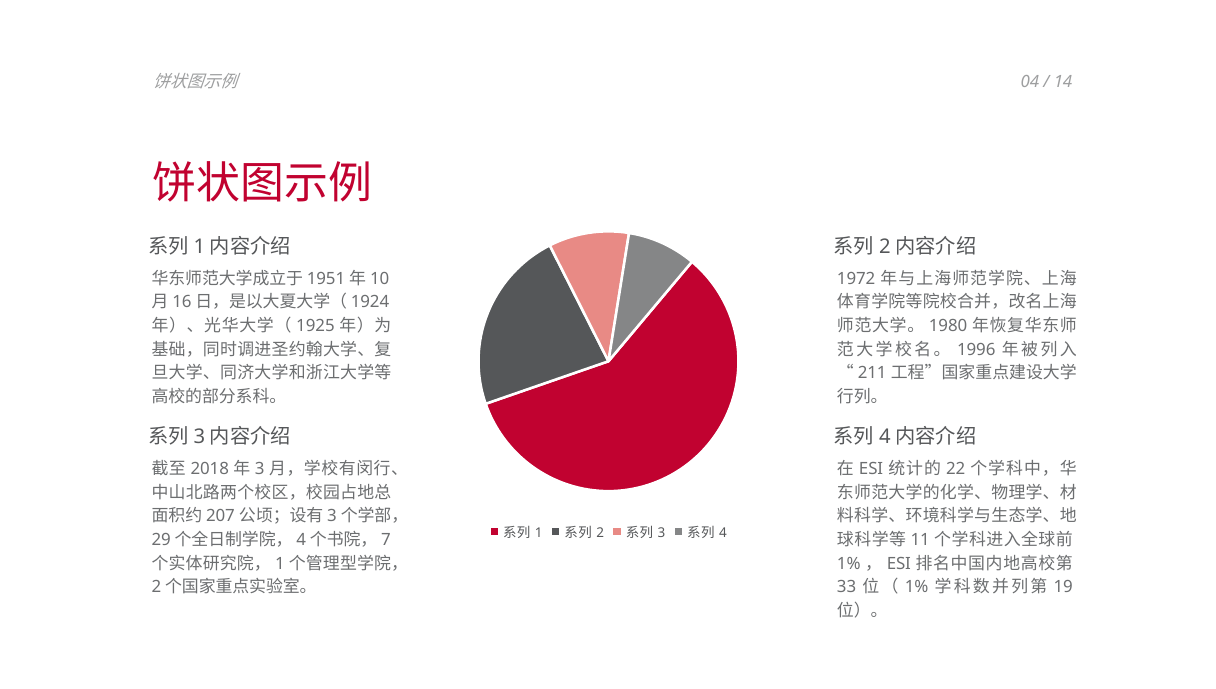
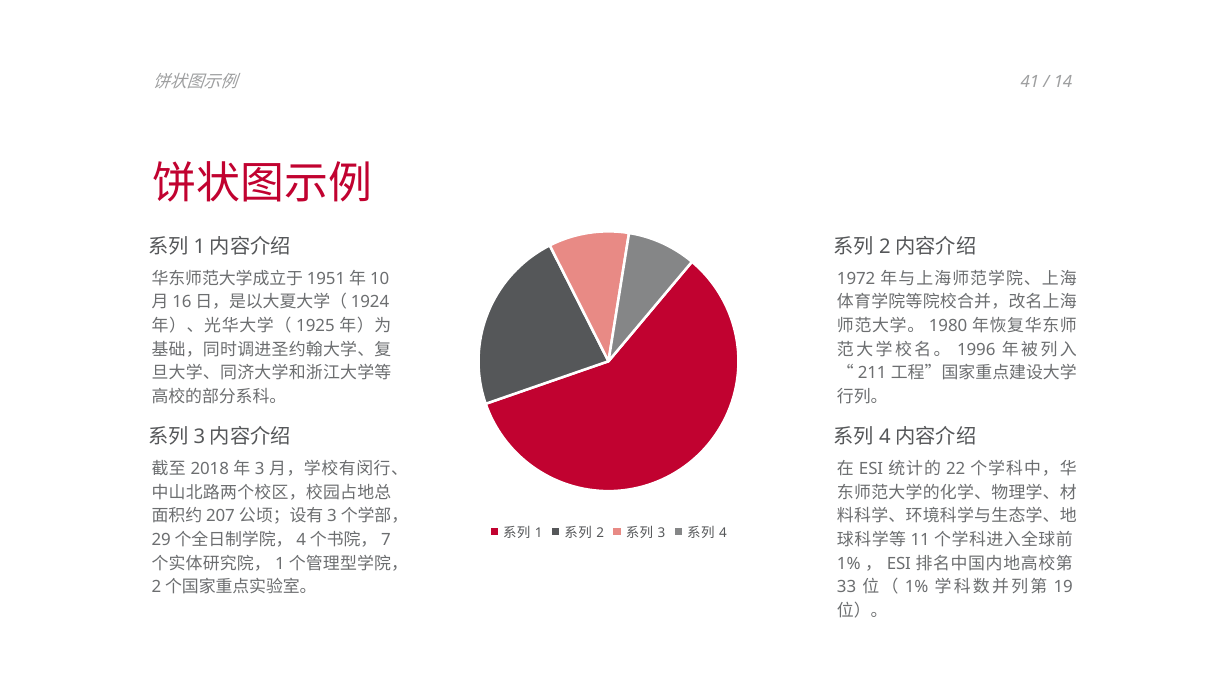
04: 04 -> 41
